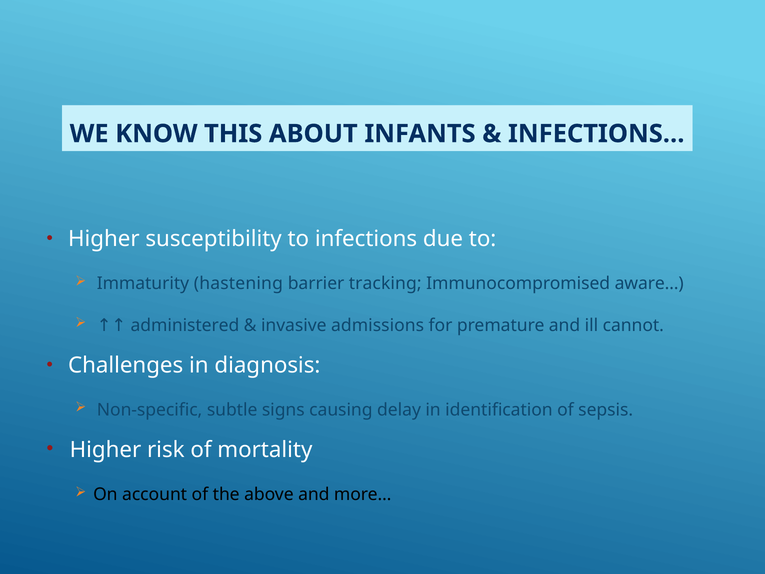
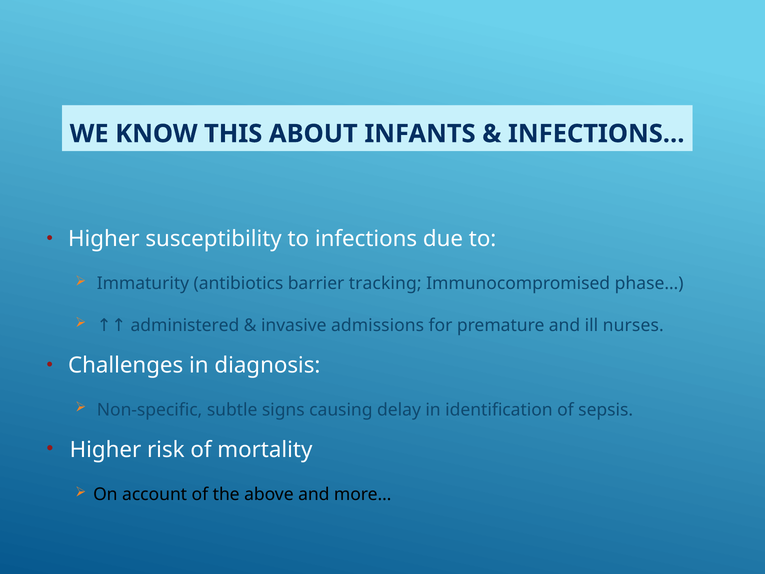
hastening: hastening -> antibiotics
aware…: aware… -> phase…
cannot: cannot -> nurses
